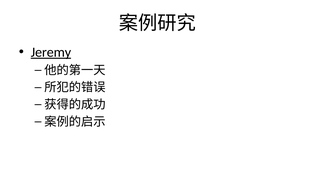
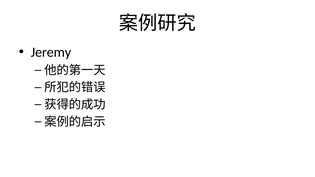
Jeremy underline: present -> none
